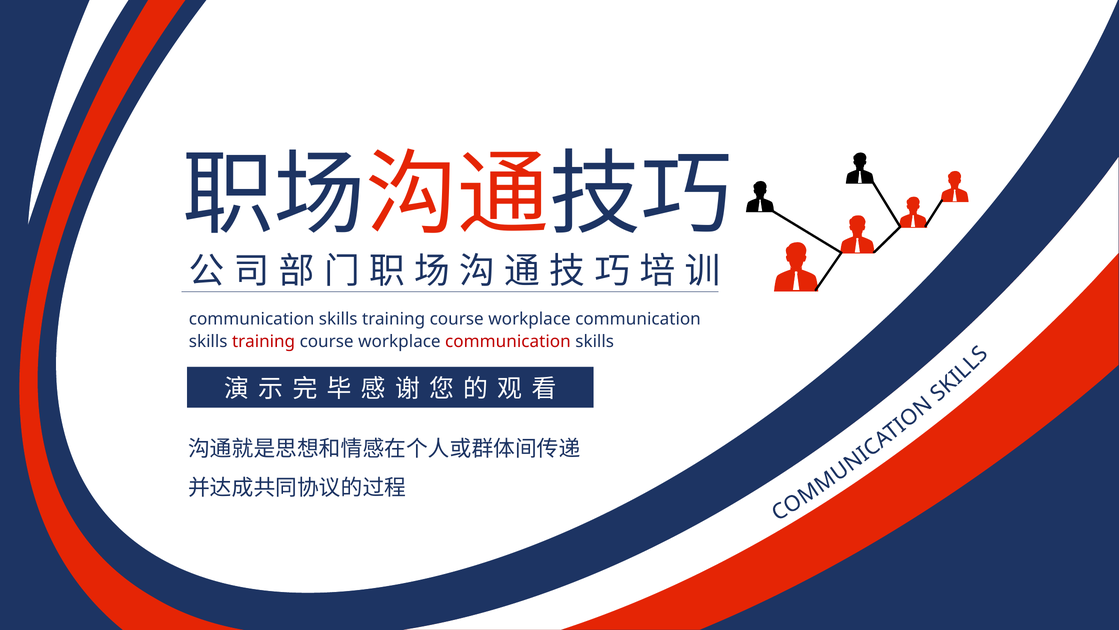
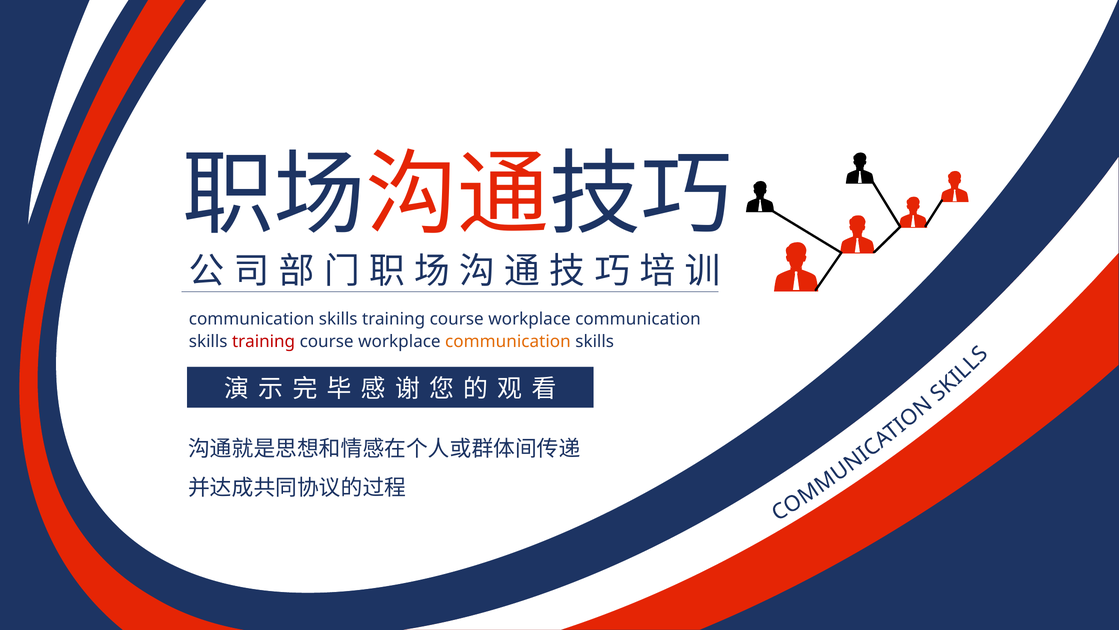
communication at (508, 342) colour: red -> orange
